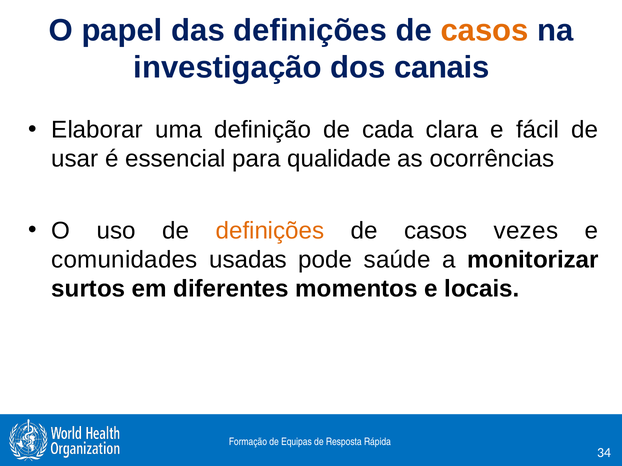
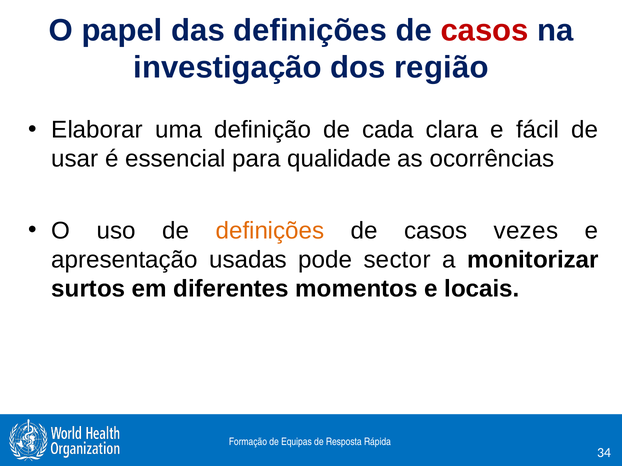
casos at (485, 30) colour: orange -> red
canais: canais -> região
comunidades: comunidades -> apresentação
saúde: saúde -> sector
